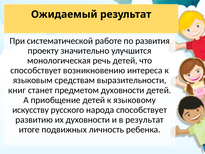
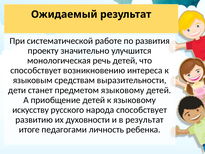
книг: книг -> дети
предметом духовности: духовности -> языковому
подвижных: подвижных -> педагогами
